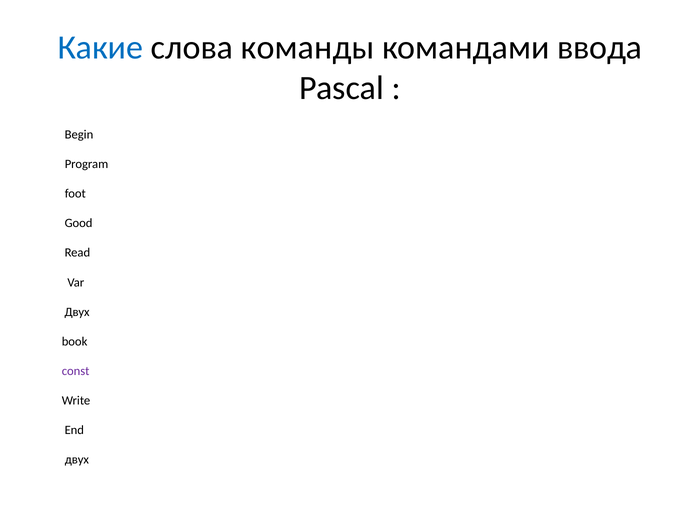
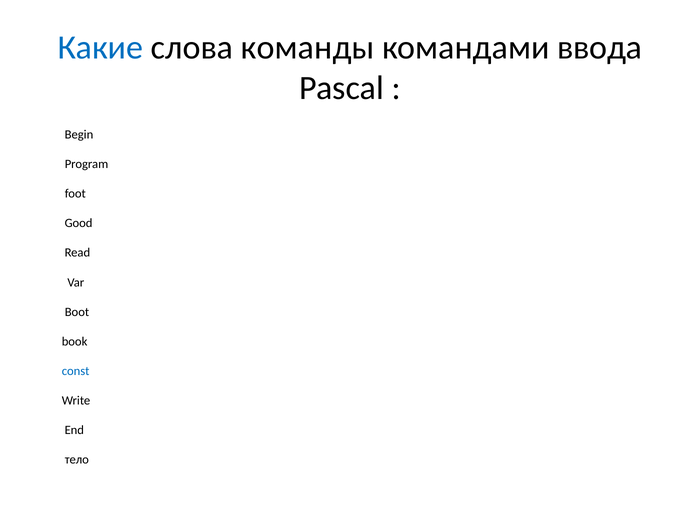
Двух at (77, 312): Двух -> Boot
const colour: purple -> blue
двух at (77, 460): двух -> тело
